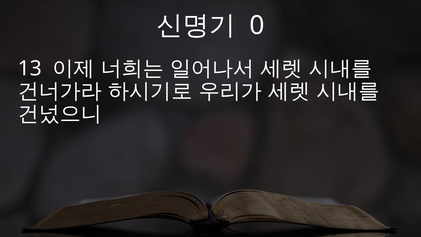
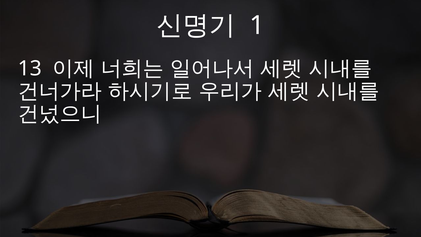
0: 0 -> 1
